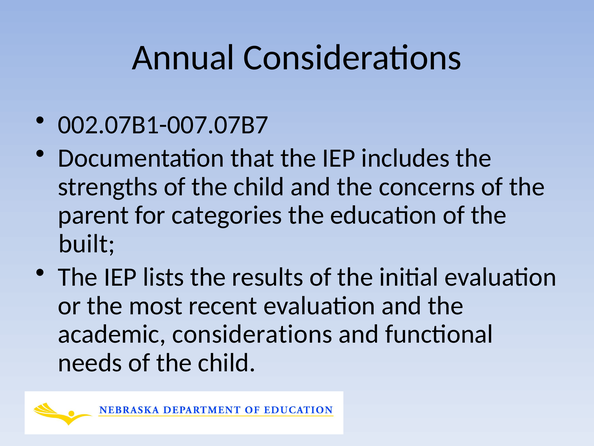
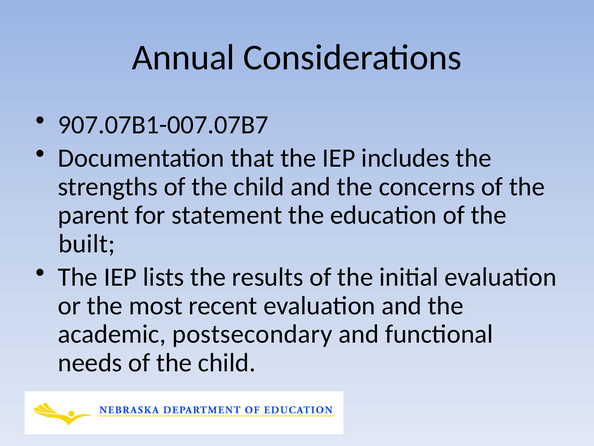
002.07B1-007.07B7: 002.07B1-007.07B7 -> 907.07B1-007.07B7
categories: categories -> statement
academic considerations: considerations -> postsecondary
